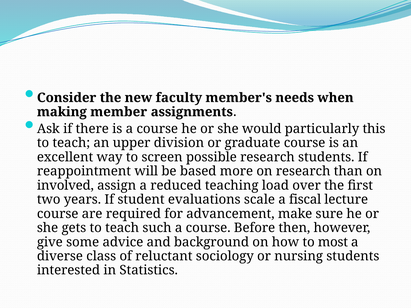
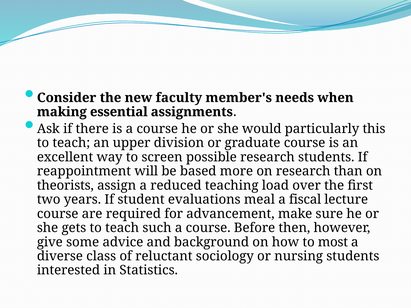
member: member -> essential
involved: involved -> theorists
scale: scale -> meal
